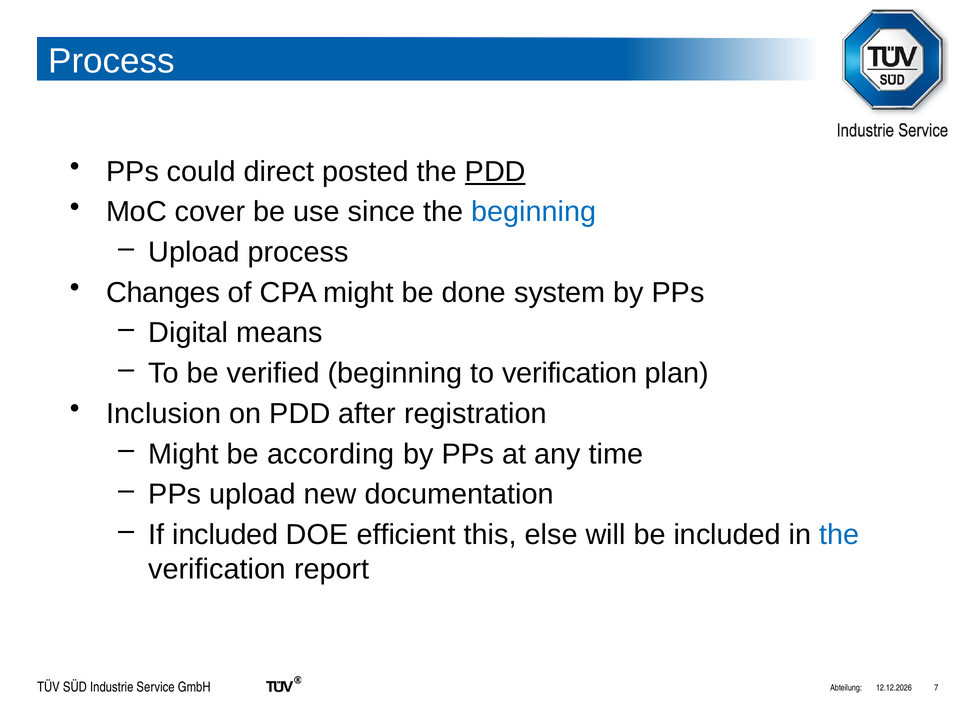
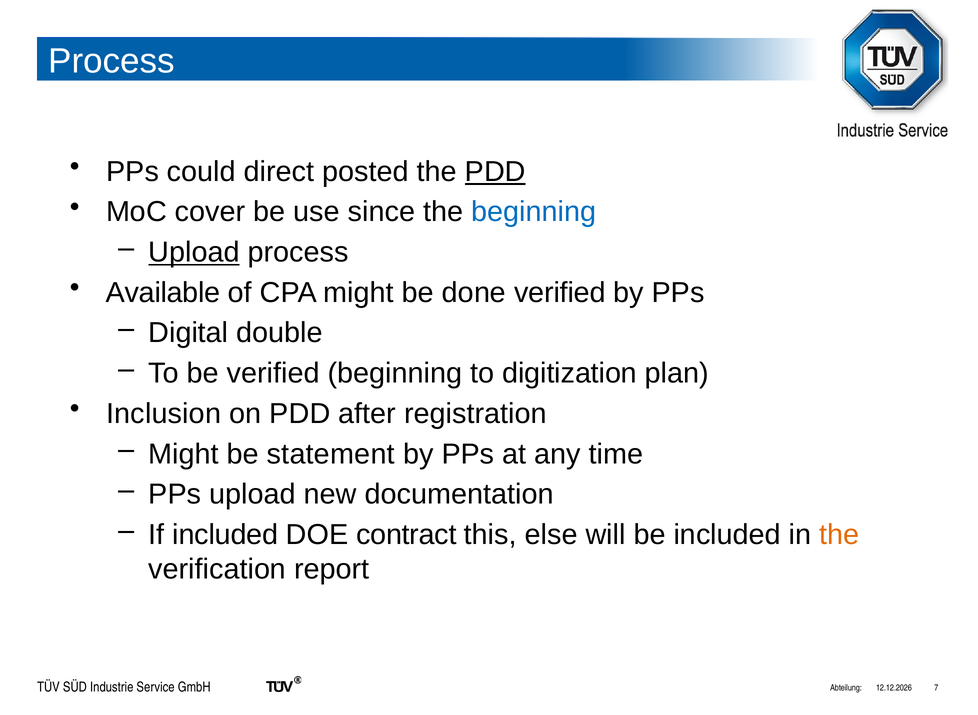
Upload at (194, 252) underline: none -> present
Changes: Changes -> Available
done system: system -> verified
means: means -> double
to verification: verification -> digitization
according: according -> statement
efficient: efficient -> contract
the at (839, 534) colour: blue -> orange
